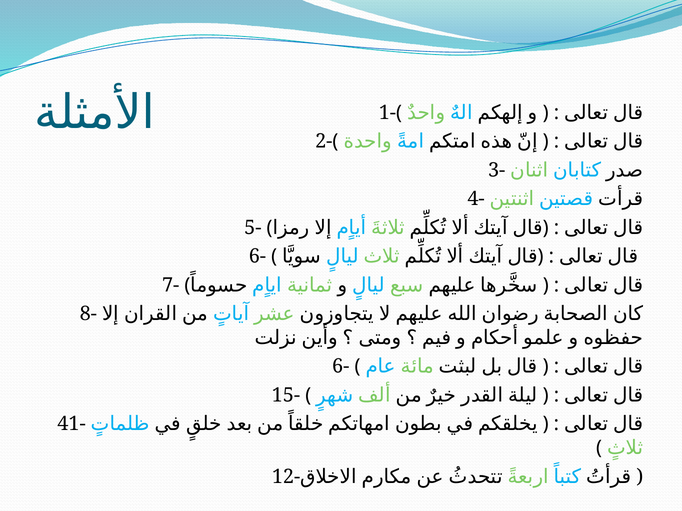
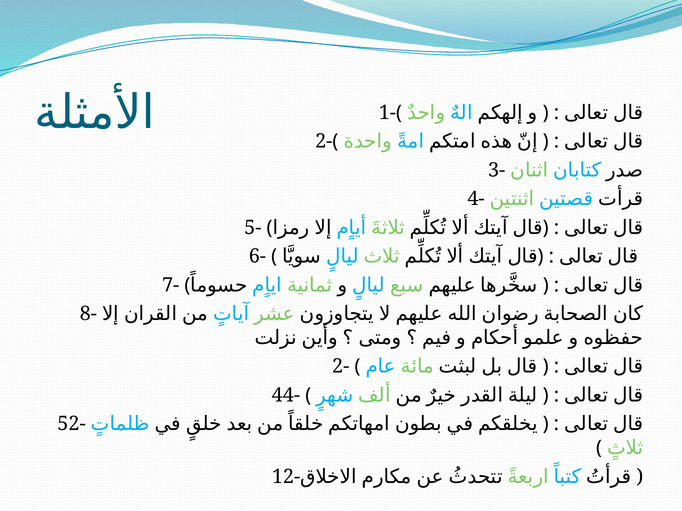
6- at (341, 367): 6- -> 2-
15-: 15- -> 44-
41-: 41- -> 52-
